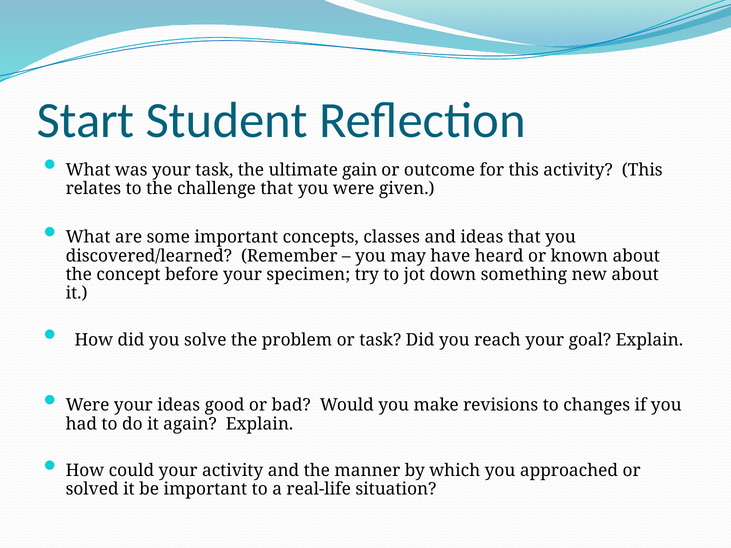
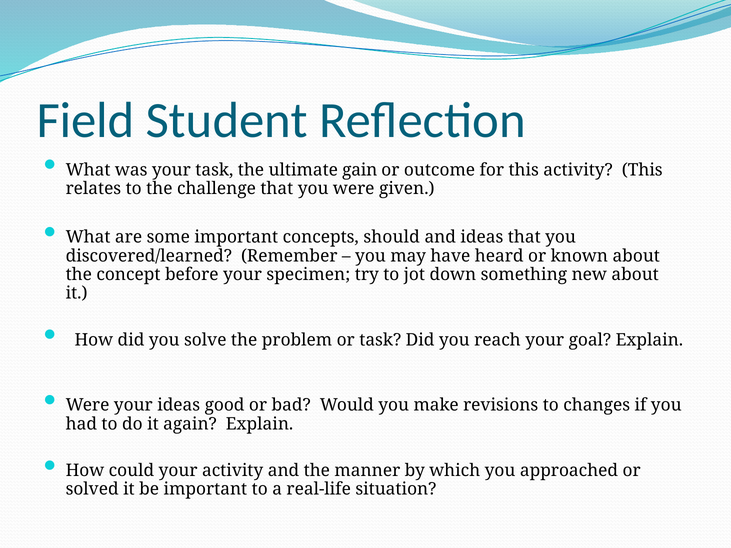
Start: Start -> Field
classes: classes -> should
